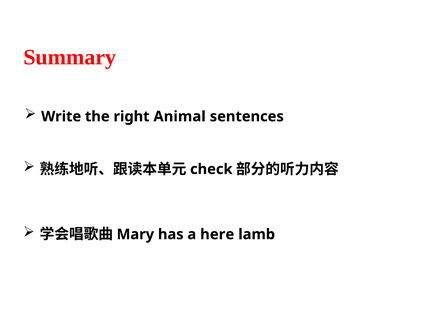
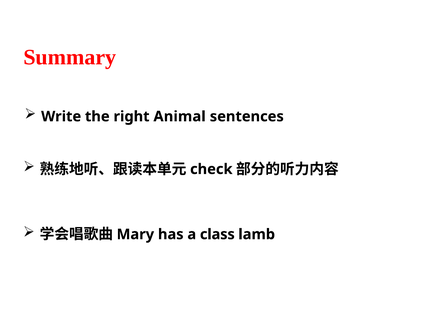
here: here -> class
